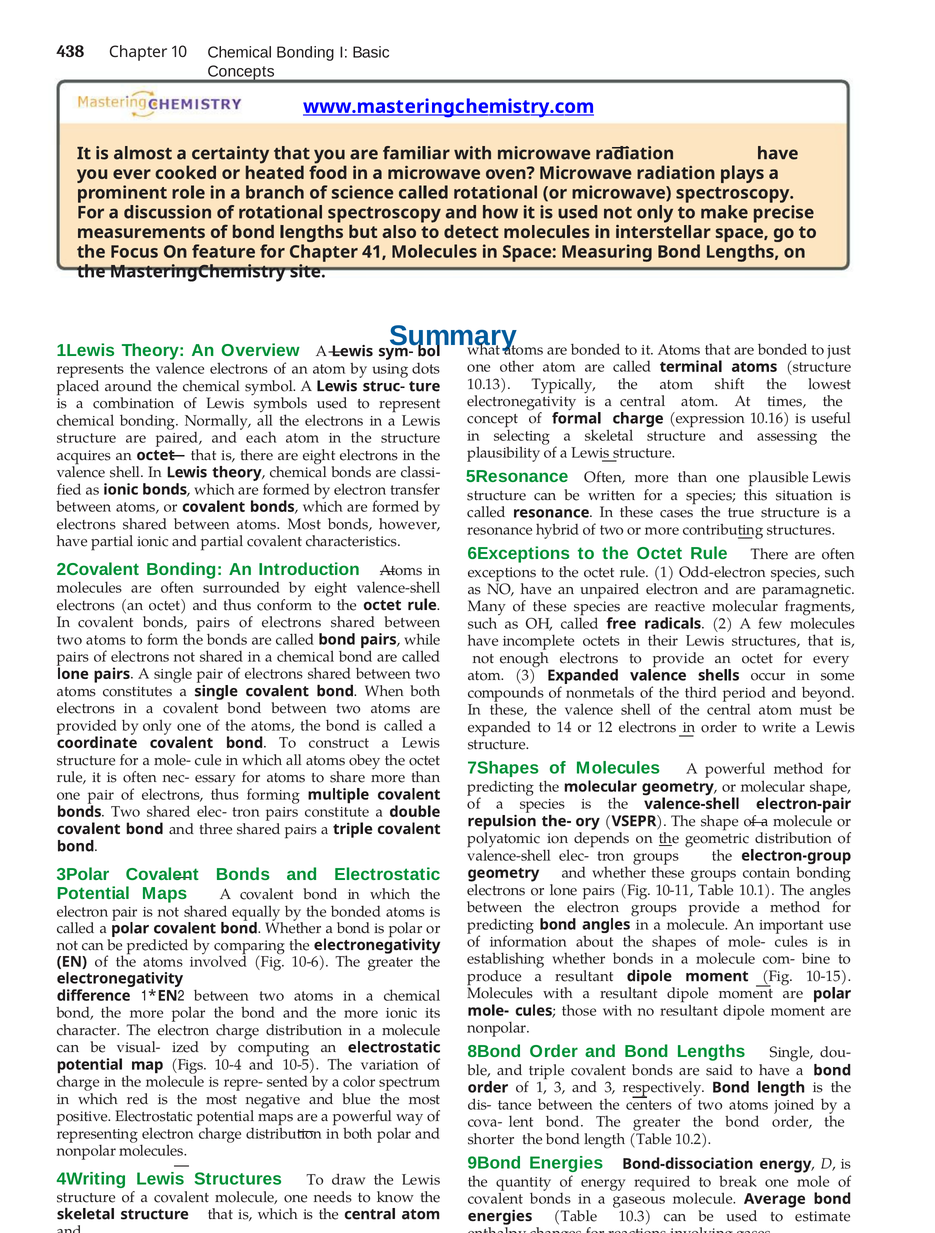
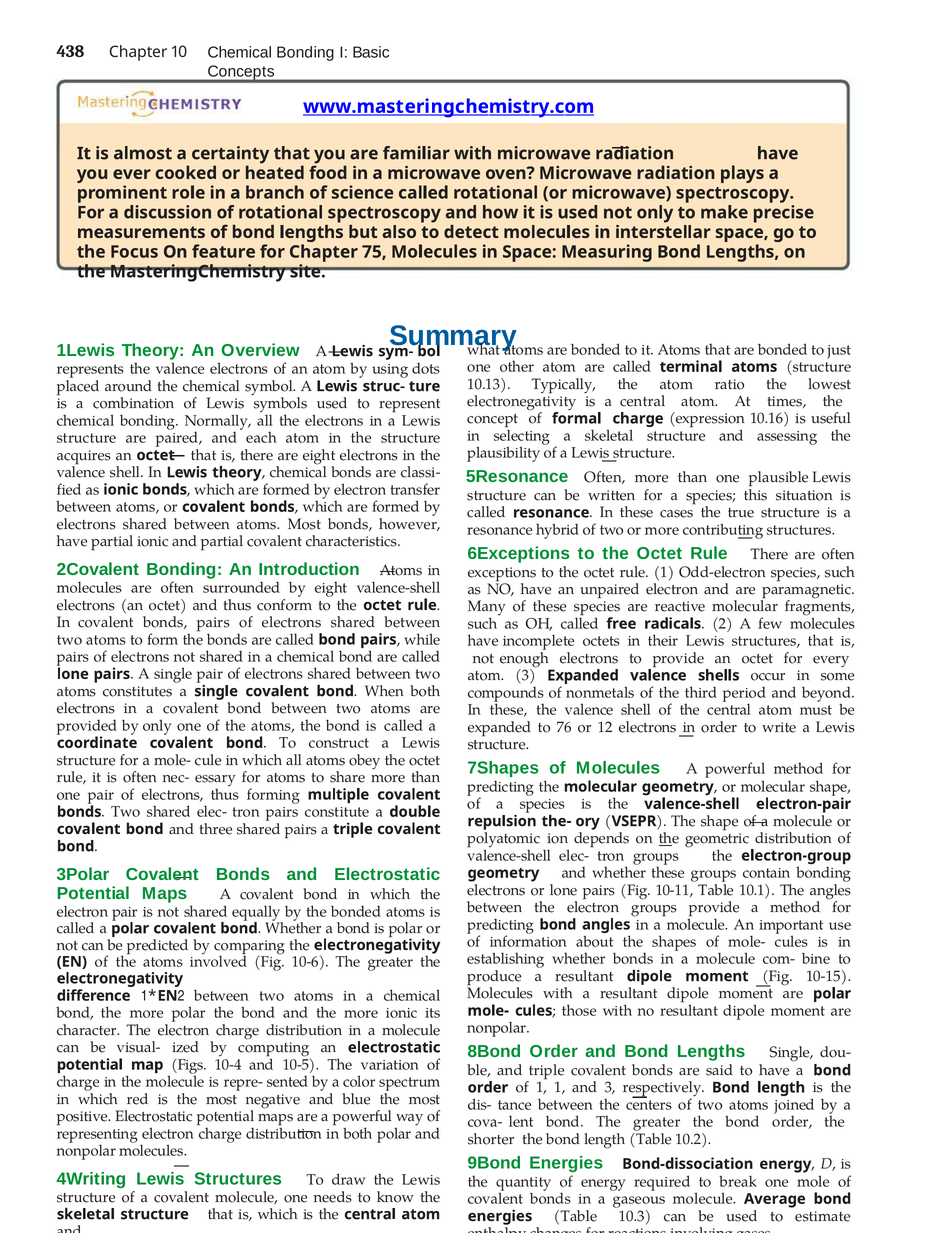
41: 41 -> 75
shift: shift -> ratio
14: 14 -> 76
1 3: 3 -> 1
